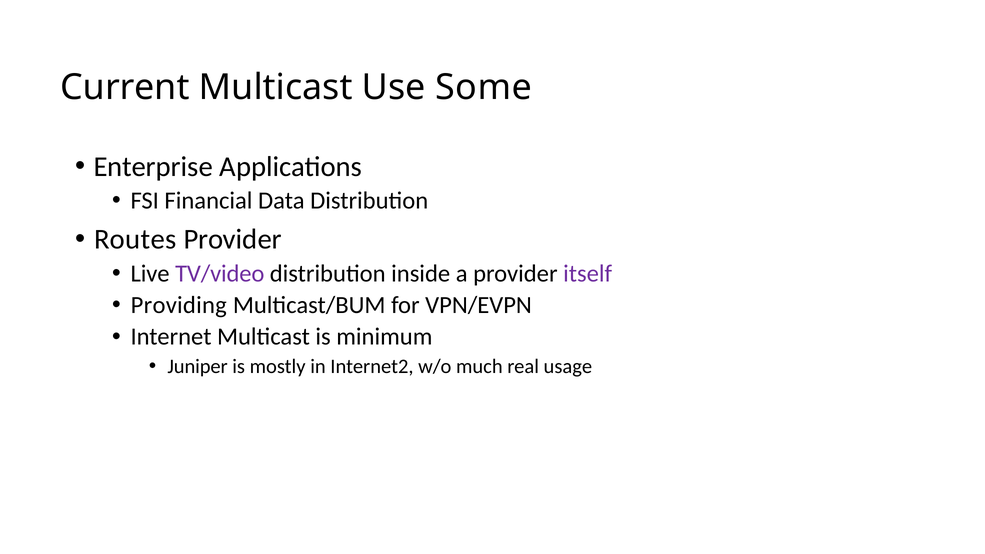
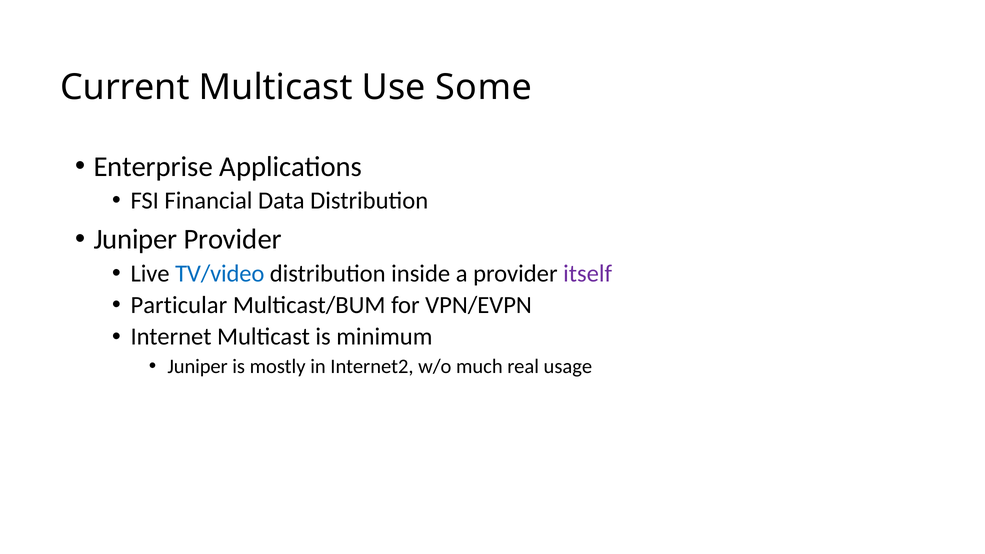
Routes at (135, 240): Routes -> Juniper
TV/video colour: purple -> blue
Providing: Providing -> Particular
